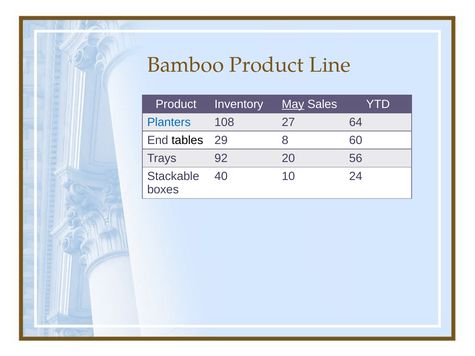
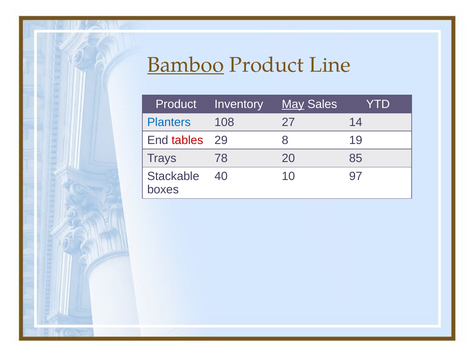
Bamboo underline: none -> present
64: 64 -> 14
tables colour: black -> red
60: 60 -> 19
92: 92 -> 78
56: 56 -> 85
24: 24 -> 97
